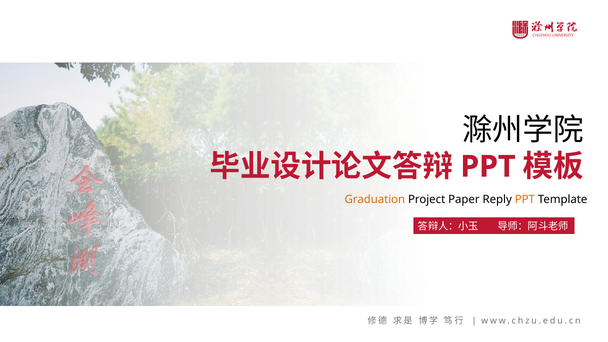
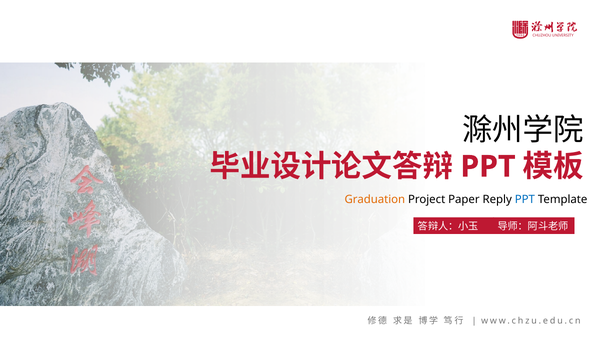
PPT at (525, 199) colour: orange -> blue
